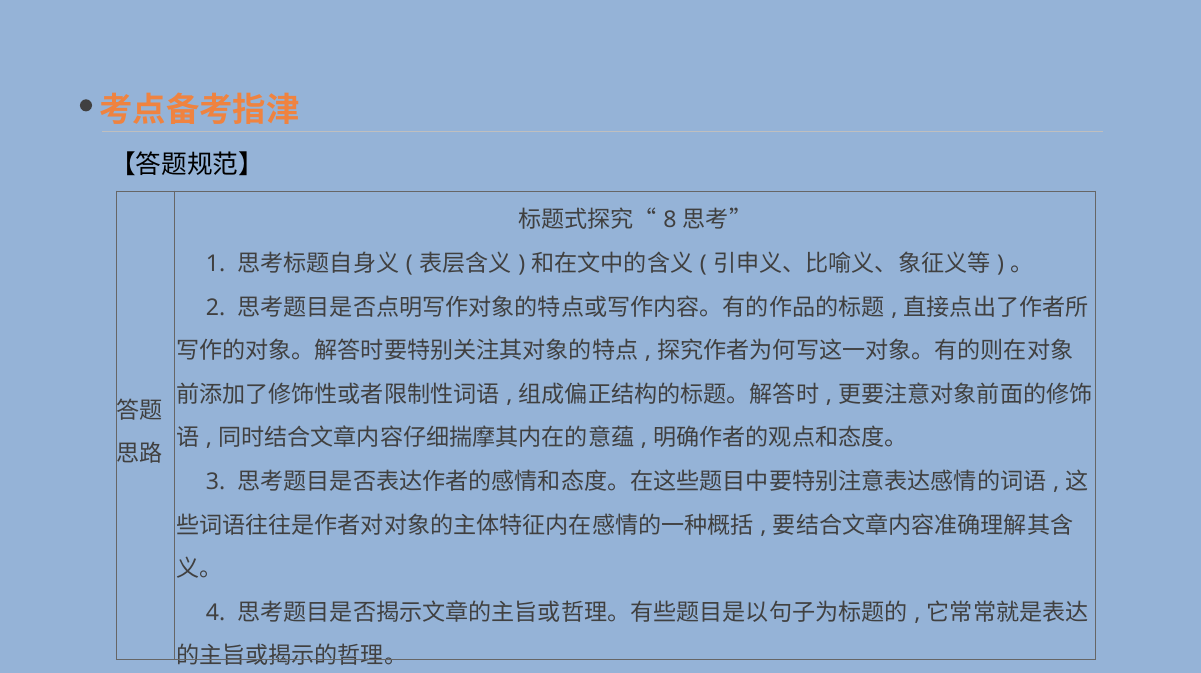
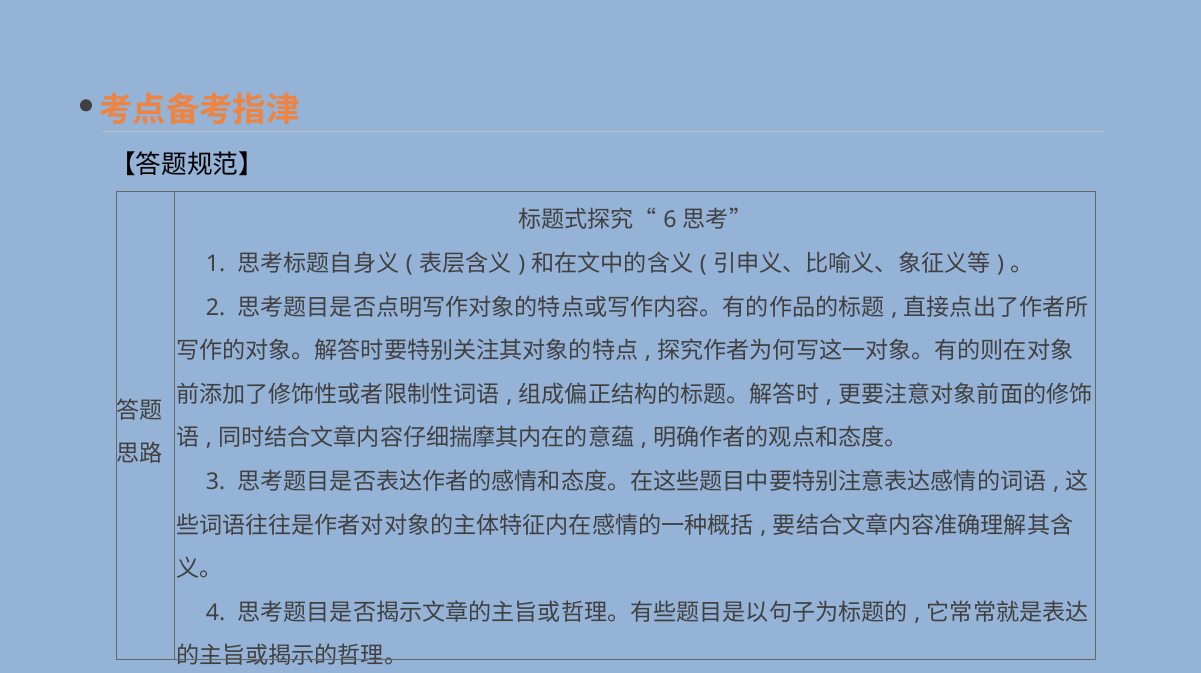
8: 8 -> 6
